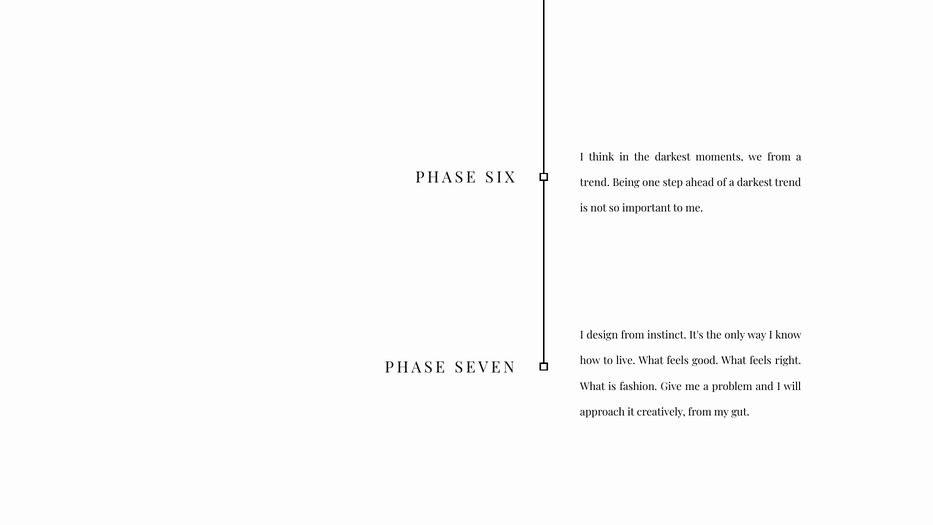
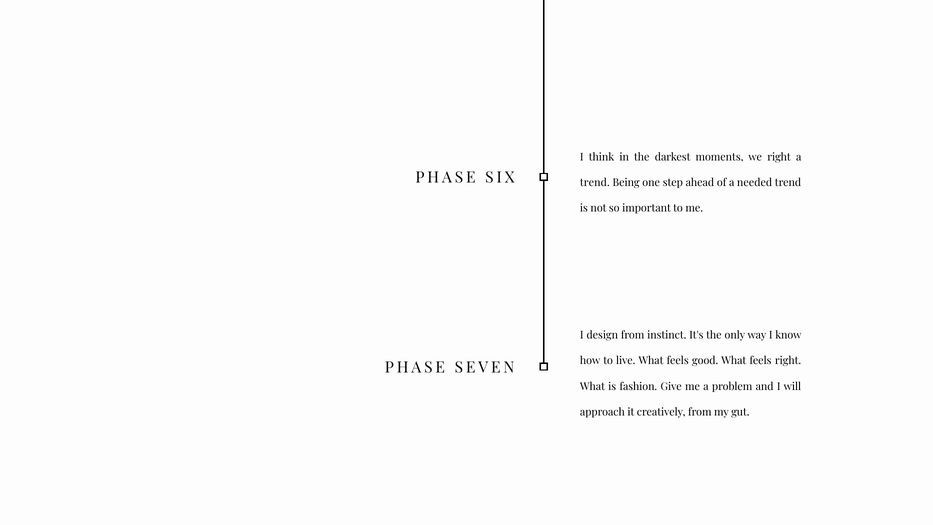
we from: from -> right
a darkest: darkest -> needed
